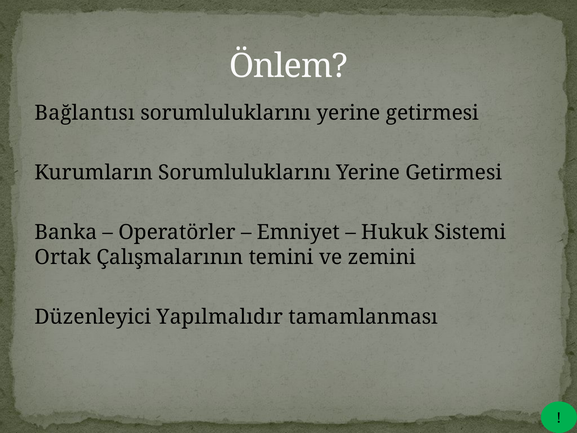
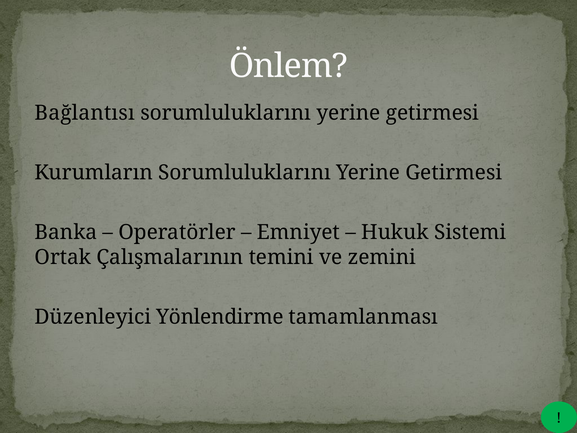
Yapılmalıdır: Yapılmalıdır -> Yönlendirme
